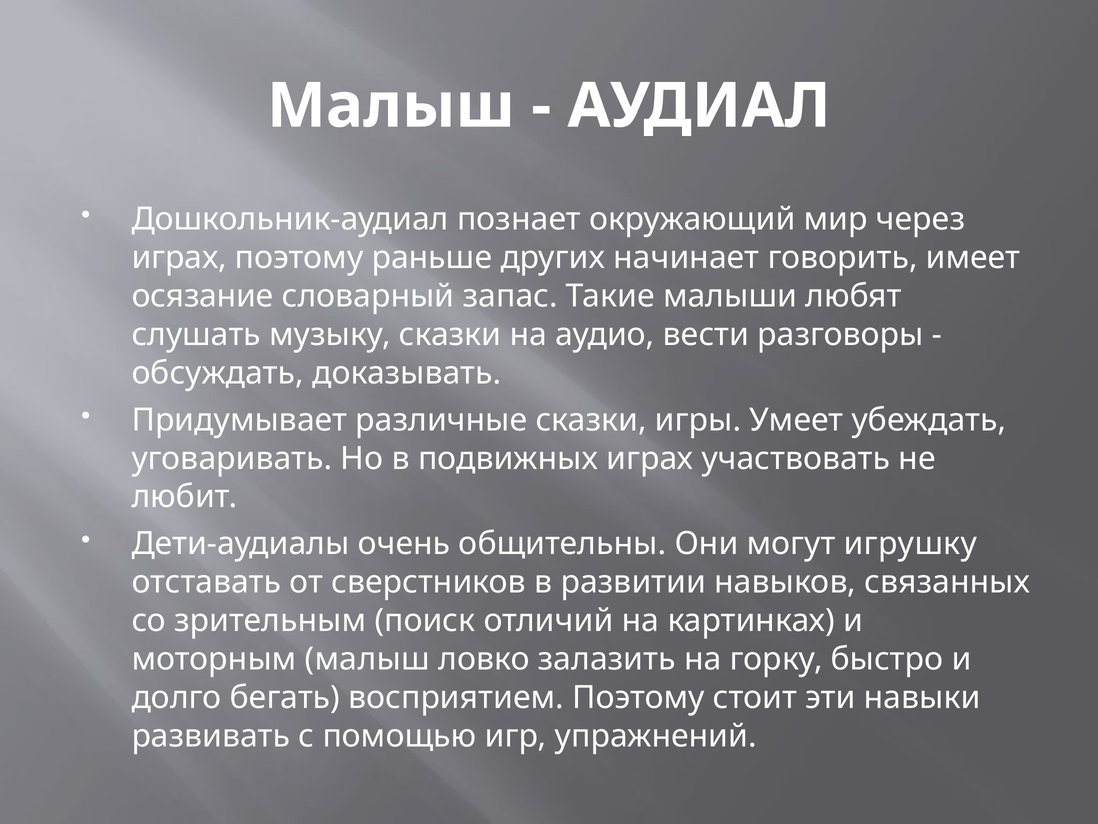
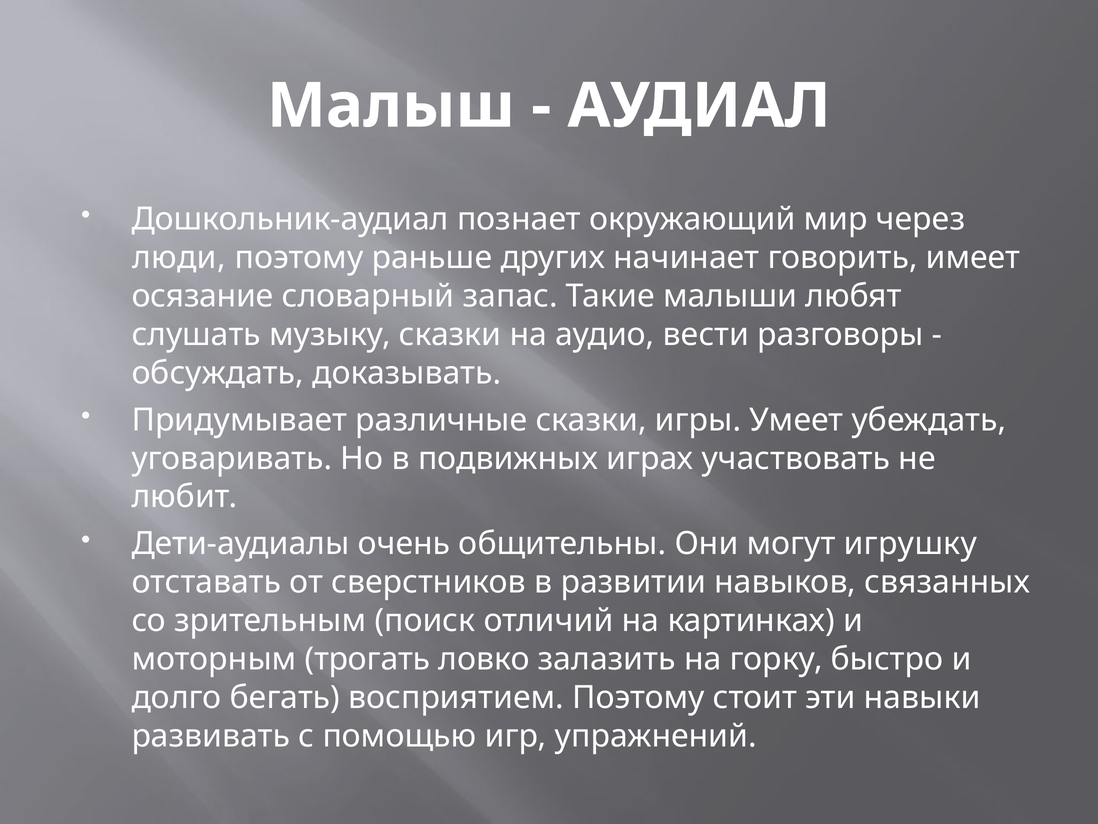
играх at (179, 257): играх -> люди
моторным малыш: малыш -> трогать
